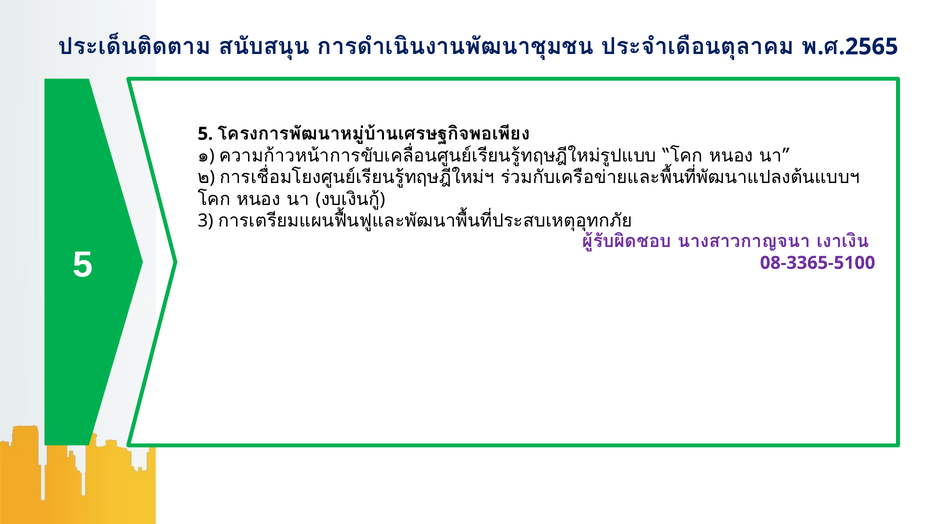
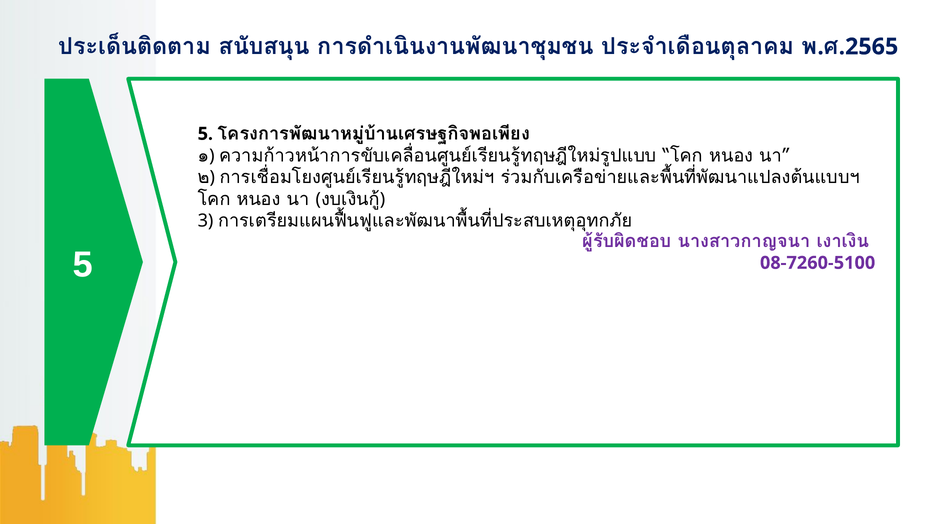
08-3365-5100: 08-3365-5100 -> 08-7260-5100
